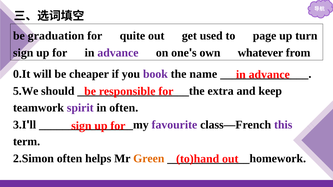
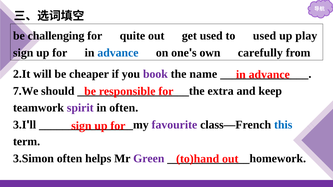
graduation: graduation -> challenging
to page: page -> used
turn: turn -> play
advance at (118, 53) colour: purple -> blue
whatever: whatever -> carefully
0.It: 0.It -> 2.It
5.We: 5.We -> 7.We
this colour: purple -> blue
2.Simon: 2.Simon -> 3.Simon
Green colour: orange -> purple
